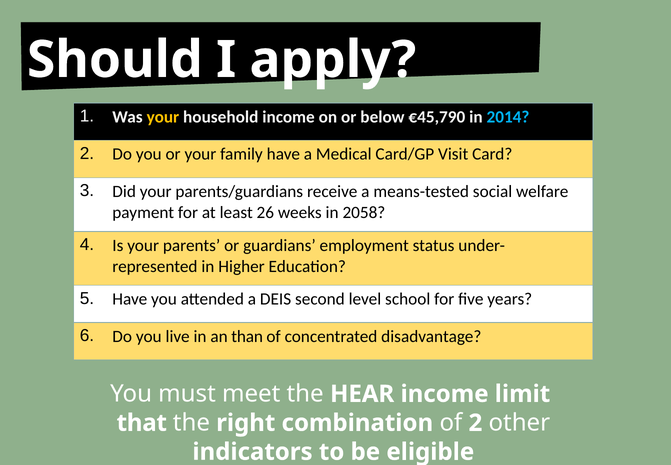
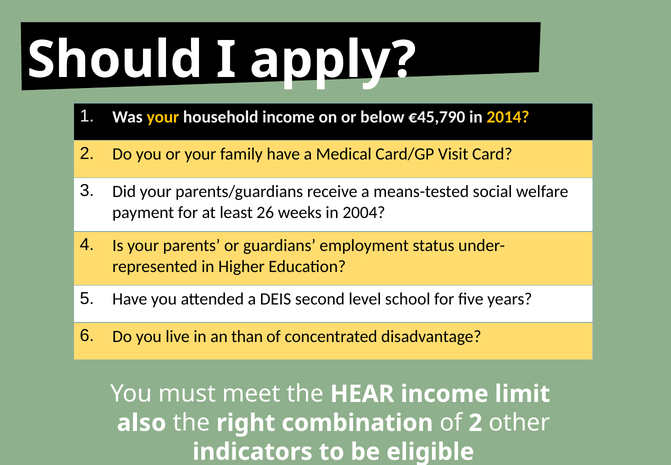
2014 colour: light blue -> yellow
2058: 2058 -> 2004
that: that -> also
